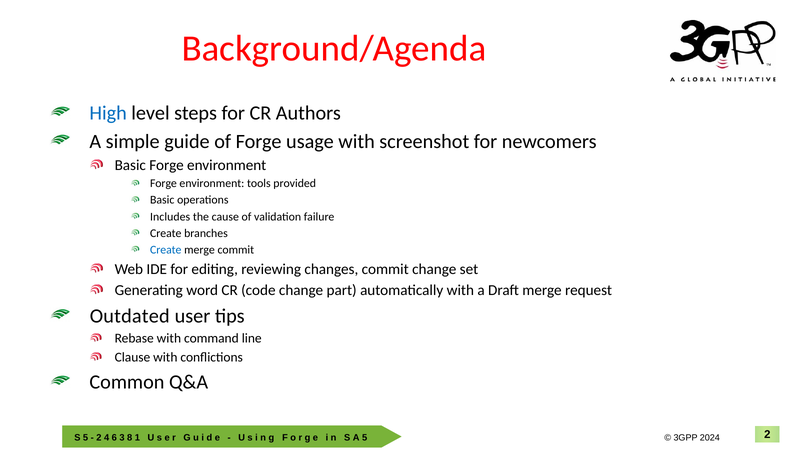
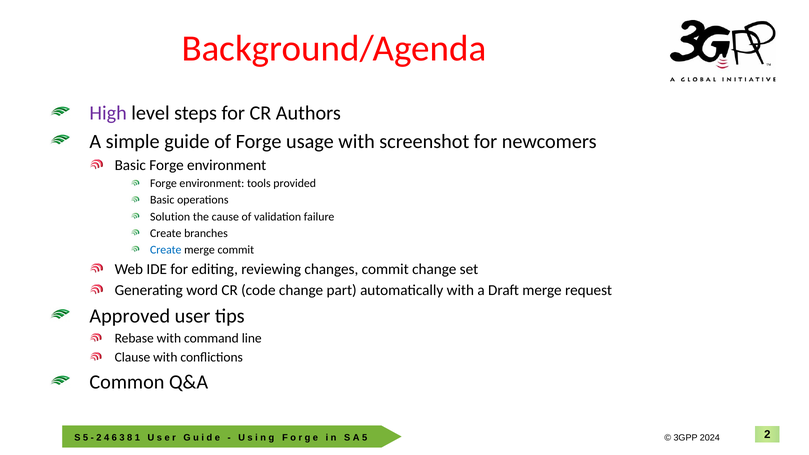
High colour: blue -> purple
Includes: Includes -> Solution
Outdated: Outdated -> Approved
